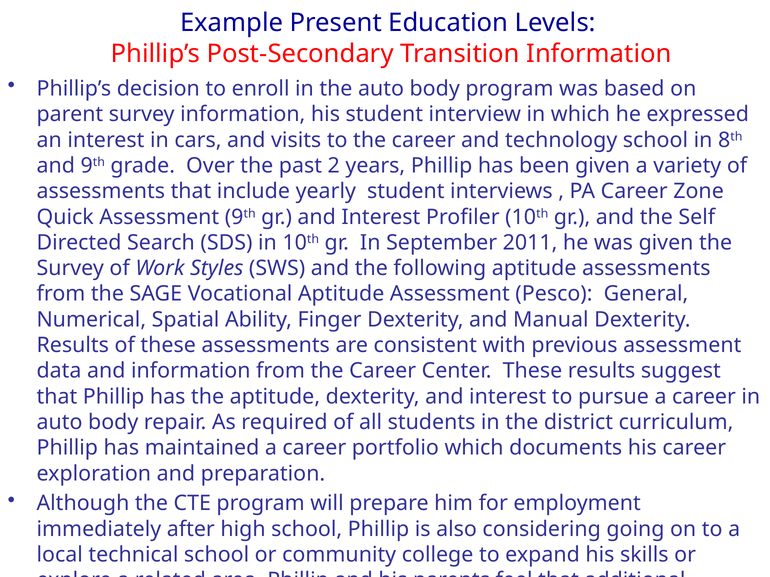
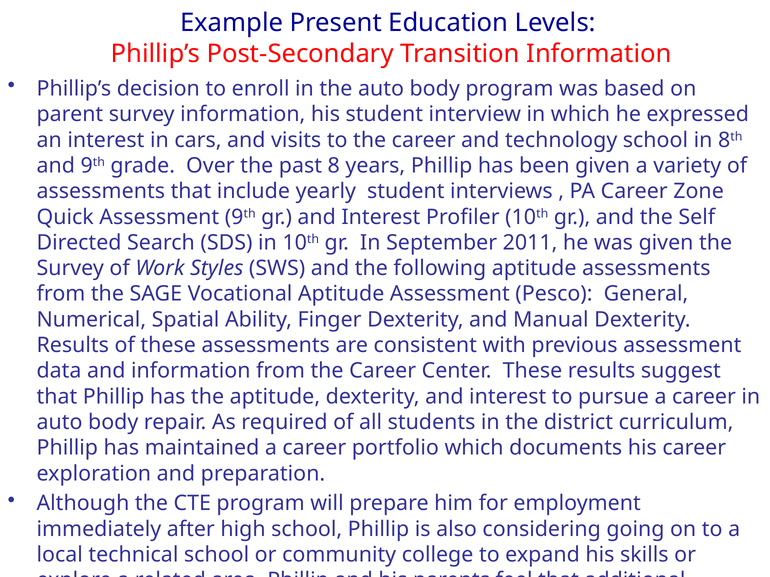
2: 2 -> 8
